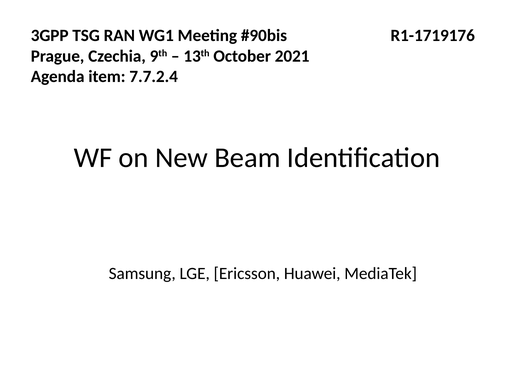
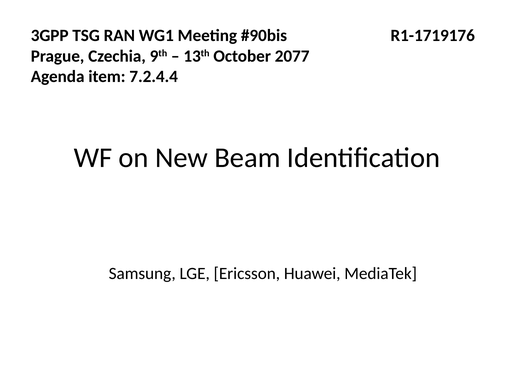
2021: 2021 -> 2077
7.7.2.4: 7.7.2.4 -> 7.2.4.4
